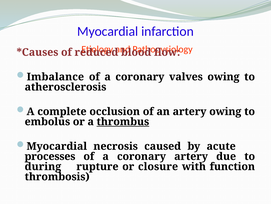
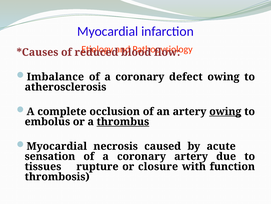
valves: valves -> defect
owing at (225, 111) underline: none -> present
processes: processes -> sensation
during: during -> tissues
